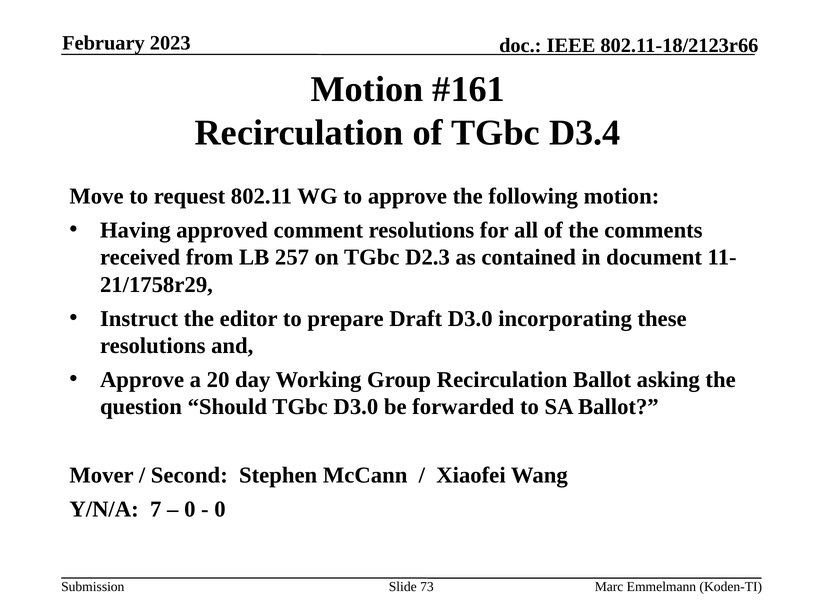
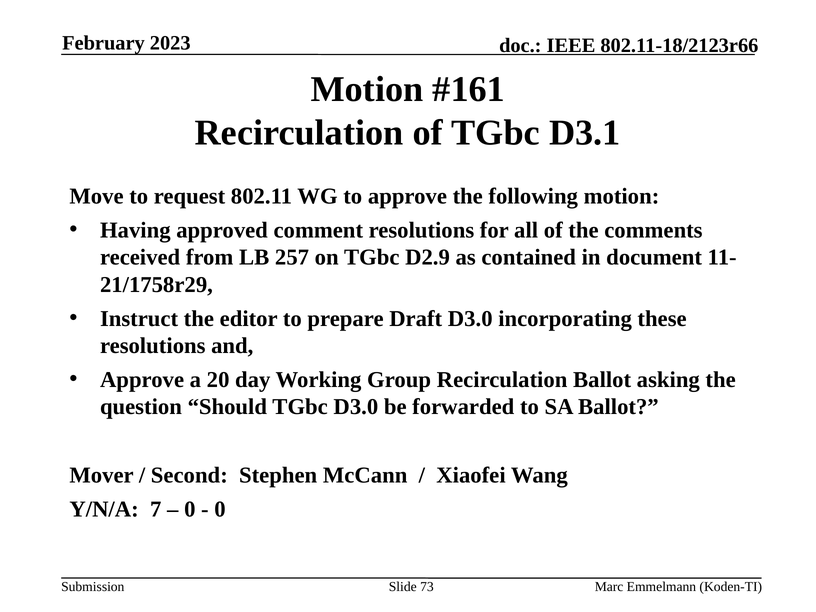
D3.4: D3.4 -> D3.1
D2.3: D2.3 -> D2.9
